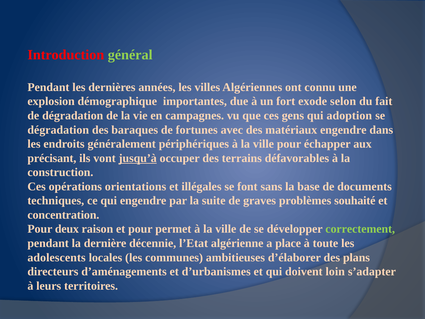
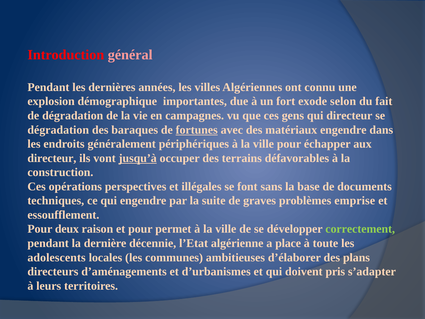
général colour: light green -> pink
qui adoption: adoption -> directeur
fortunes underline: none -> present
précisant at (52, 158): précisant -> directeur
orientations: orientations -> perspectives
souhaité: souhaité -> emprise
concentration: concentration -> essoufflement
loin: loin -> pris
